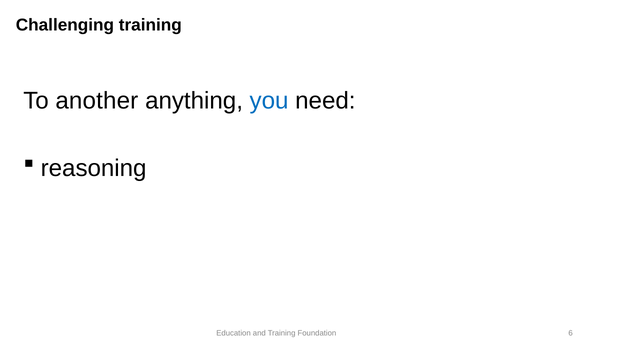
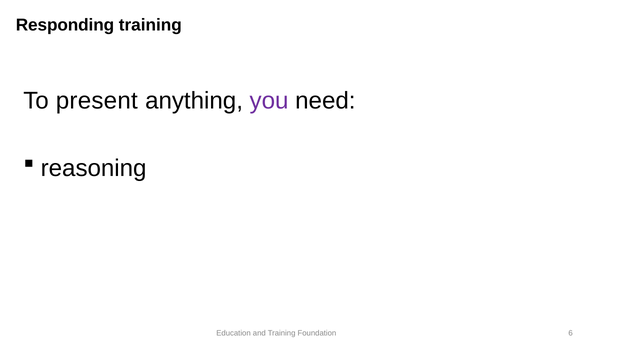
Challenging: Challenging -> Responding
another: another -> present
you colour: blue -> purple
